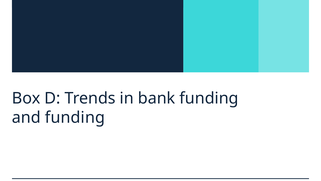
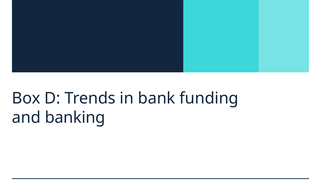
and funding: funding -> banking
